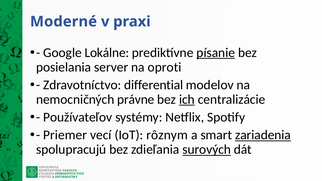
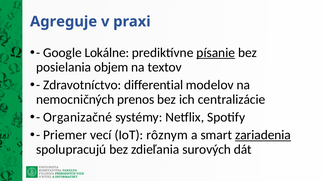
Moderné: Moderné -> Agreguje
server: server -> objem
oproti: oproti -> textov
právne: právne -> prenos
ich underline: present -> none
Používateľov: Používateľov -> Organizačné
surových underline: present -> none
